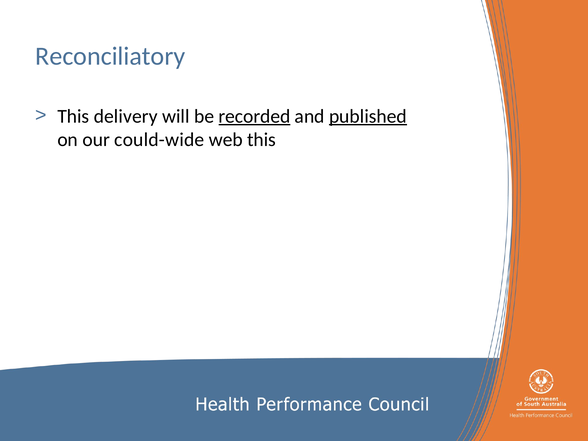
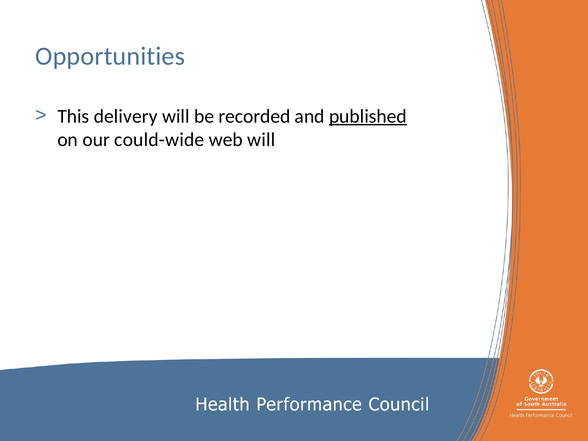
Reconciliatory: Reconciliatory -> Opportunities
recorded underline: present -> none
web this: this -> will
